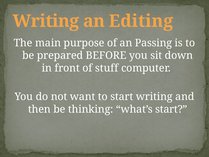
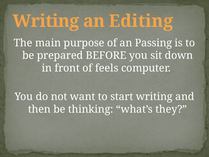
stuff: stuff -> feels
what’s start: start -> they
